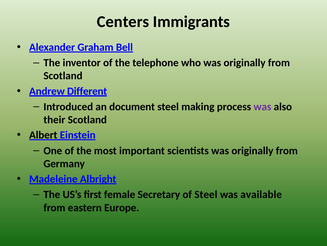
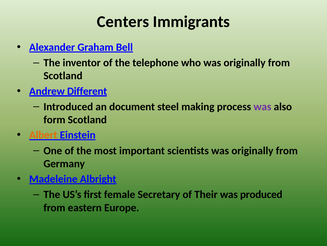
their: their -> form
Albert colour: black -> orange
of Steel: Steel -> Their
available: available -> produced
